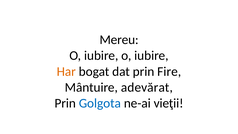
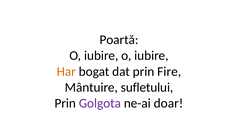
Mereu: Mereu -> Poartă
adevărat: adevărat -> sufletului
Golgota colour: blue -> purple
vieţii: vieţii -> doar
